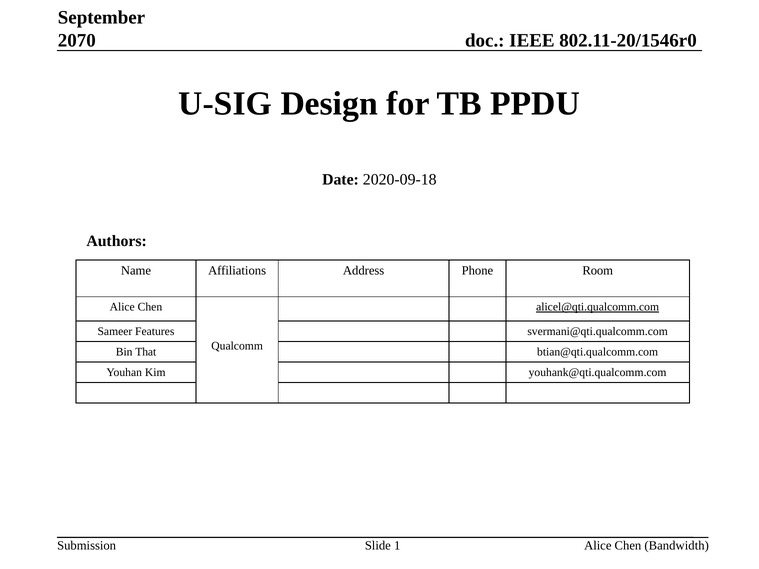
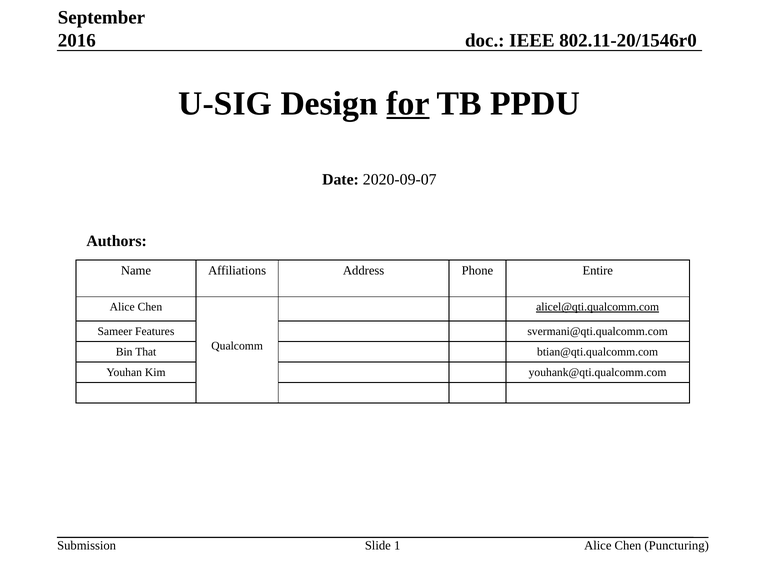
2070: 2070 -> 2016
for underline: none -> present
2020-09-18: 2020-09-18 -> 2020-09-07
Room: Room -> Entire
Bandwidth: Bandwidth -> Puncturing
